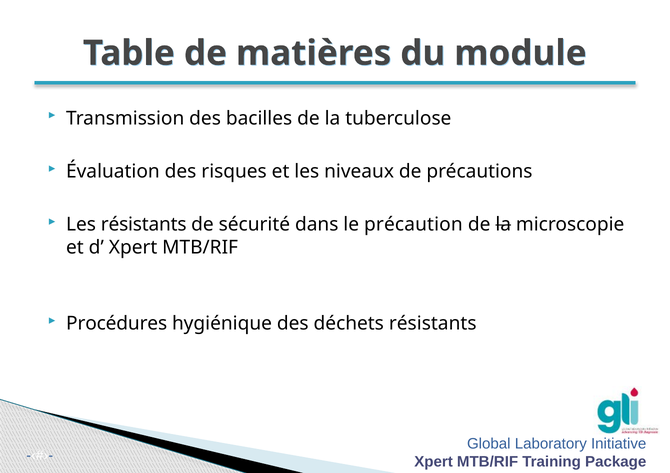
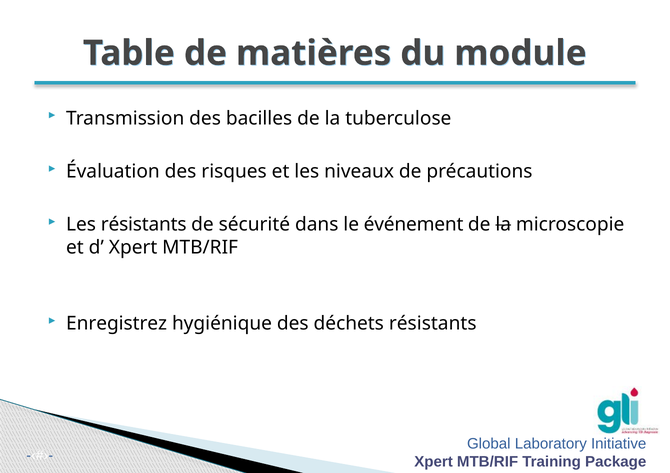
précaution: précaution -> événement
Procédures: Procédures -> Enregistrez
